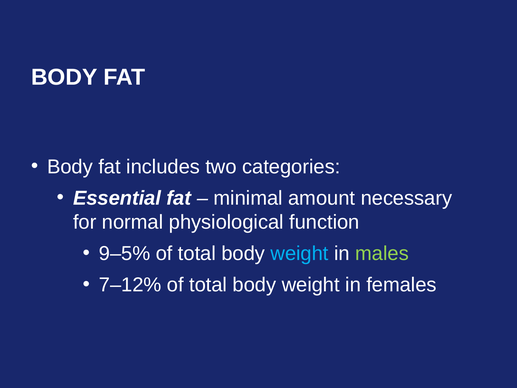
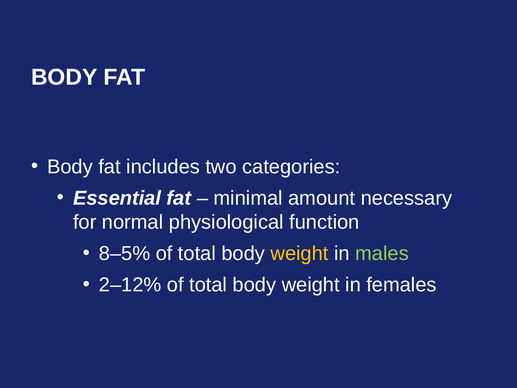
9–5%: 9–5% -> 8–5%
weight at (300, 253) colour: light blue -> yellow
7–12%: 7–12% -> 2–12%
